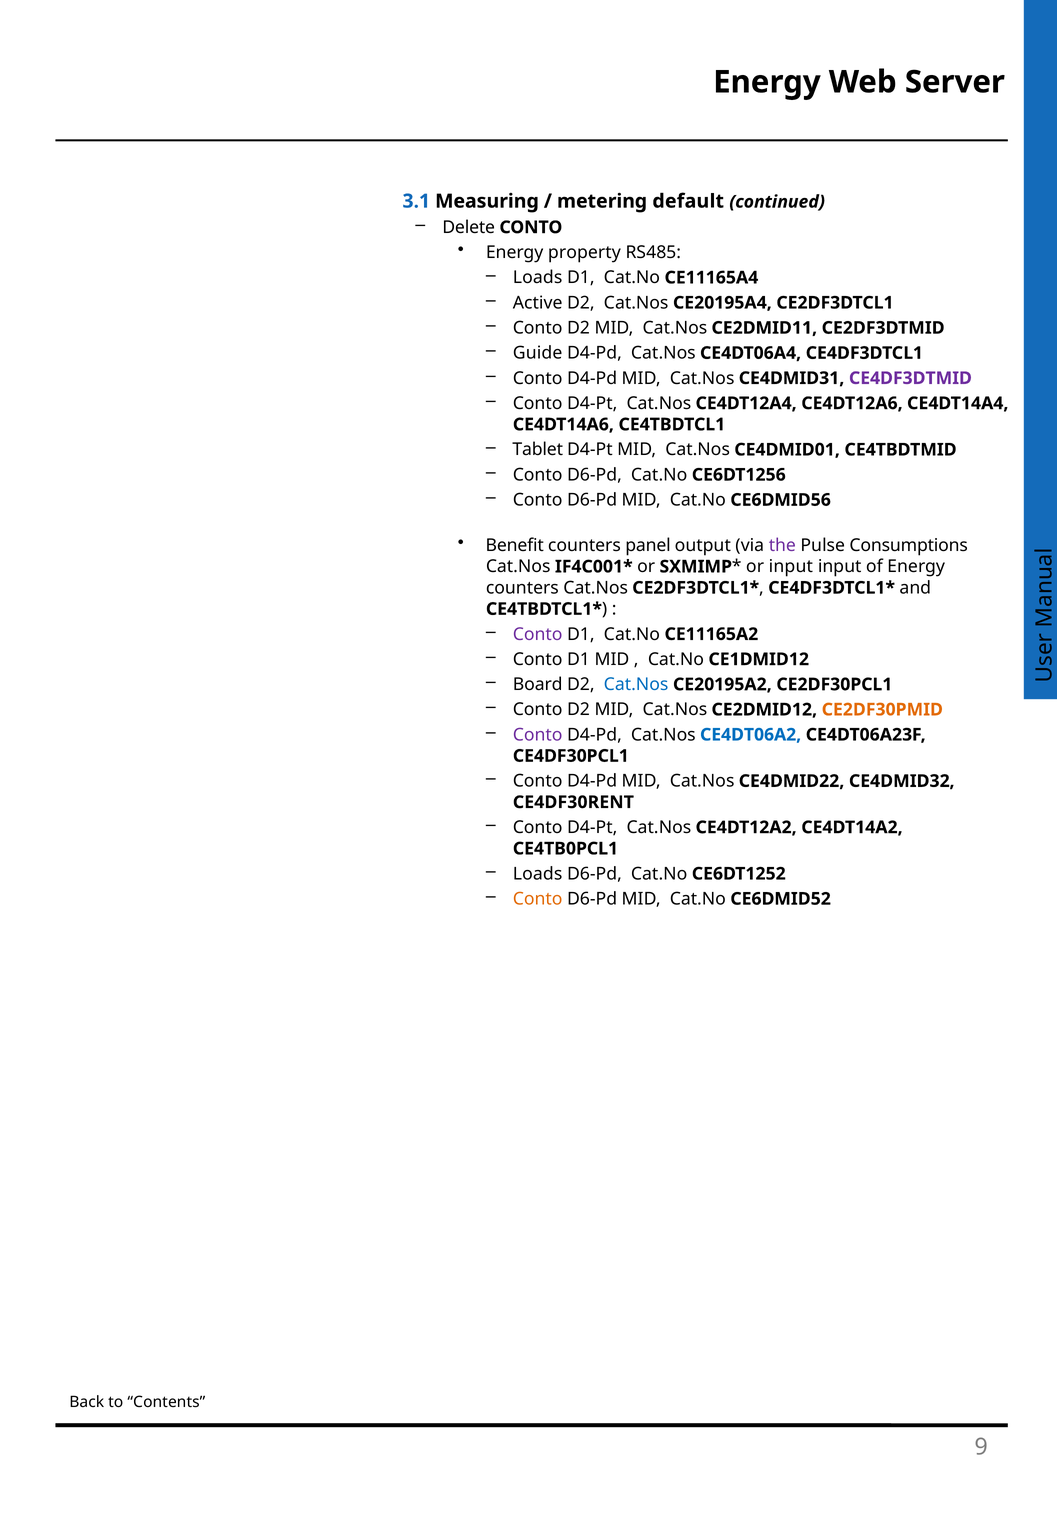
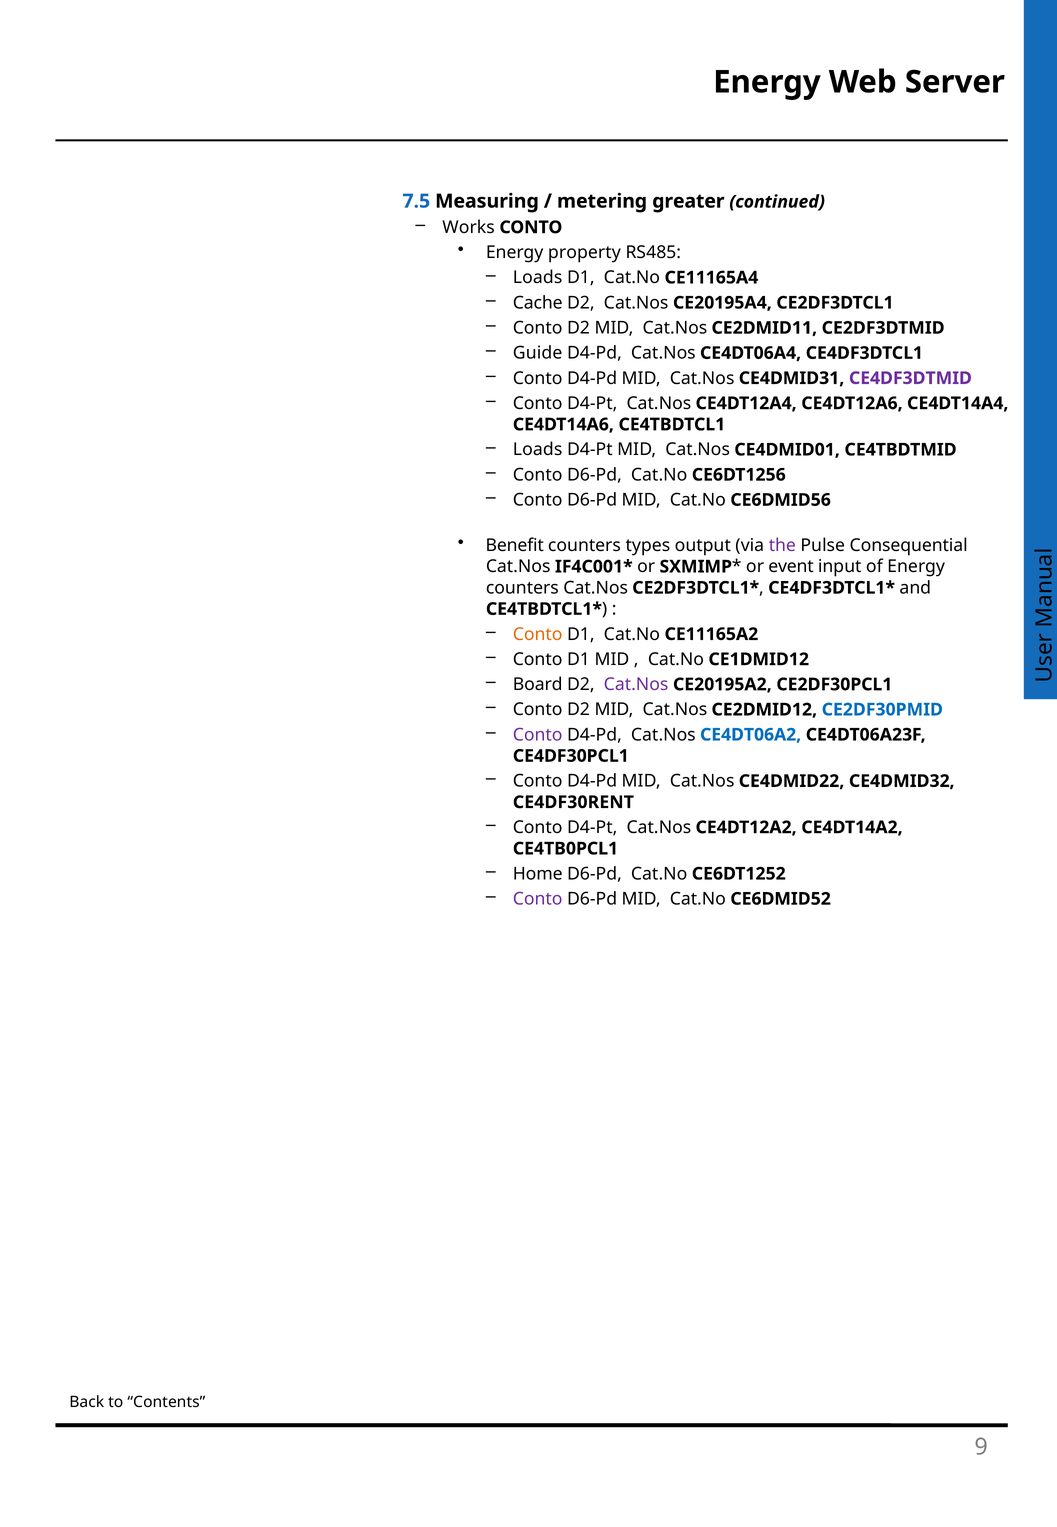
3.1: 3.1 -> 7.5
default: default -> greater
Delete: Delete -> Works
Active: Active -> Cache
Tablet at (538, 450): Tablet -> Loads
panel: panel -> types
Consumptions: Consumptions -> Consequential
or input: input -> event
Conto at (538, 634) colour: purple -> orange
Cat.Nos at (636, 684) colour: blue -> purple
CE2DF30PMID colour: orange -> blue
Loads at (538, 874): Loads -> Home
Conto at (538, 899) colour: orange -> purple
